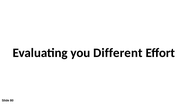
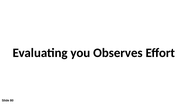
Different: Different -> Observes
